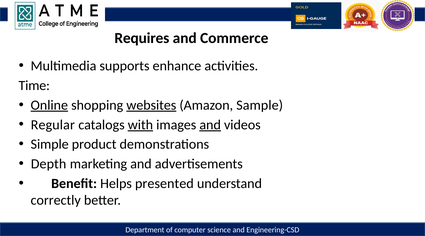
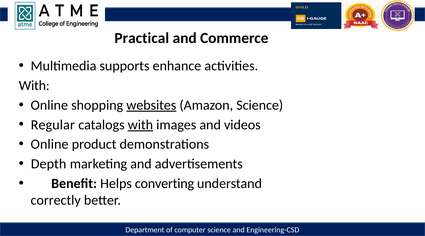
Requires: Requires -> Practical
Time at (34, 86): Time -> With
Online at (49, 105) underline: present -> none
Amazon Sample: Sample -> Science
and at (210, 125) underline: present -> none
Simple at (50, 144): Simple -> Online
presented: presented -> converting
